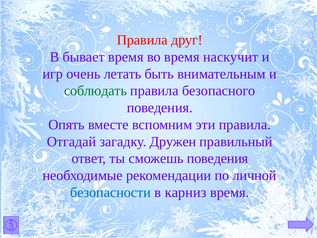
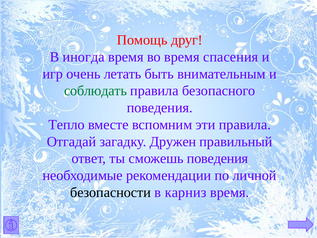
Правила at (142, 40): Правила -> Помощь
бывает: бывает -> иногда
наскучит: наскучит -> спасения
Опять: Опять -> Тепло
безопасности colour: blue -> black
